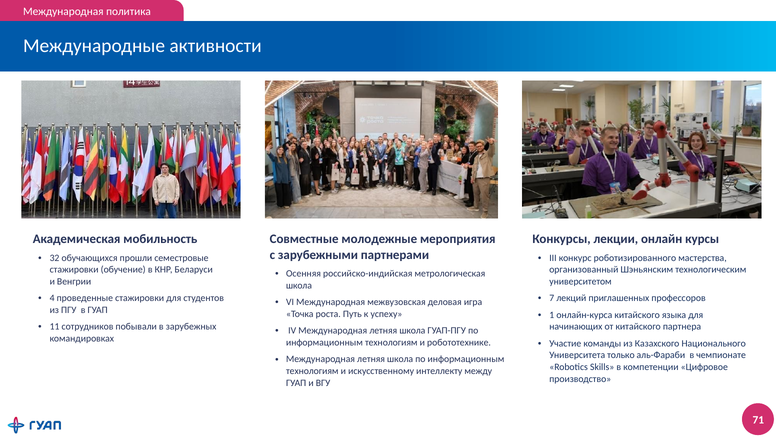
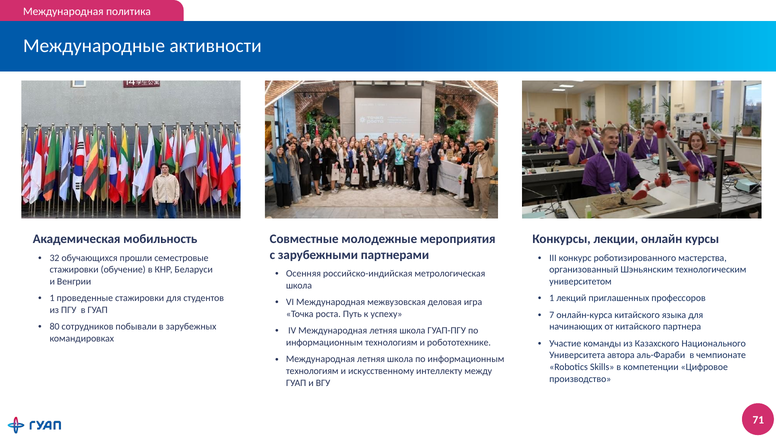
4 at (52, 298): 4 -> 1
7 at (552, 298): 7 -> 1
1: 1 -> 7
11: 11 -> 80
только: только -> автора
